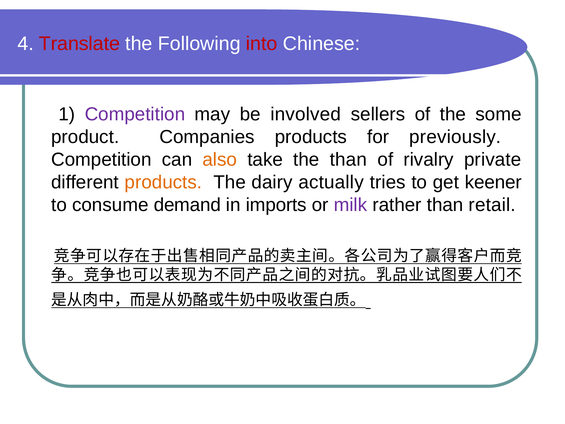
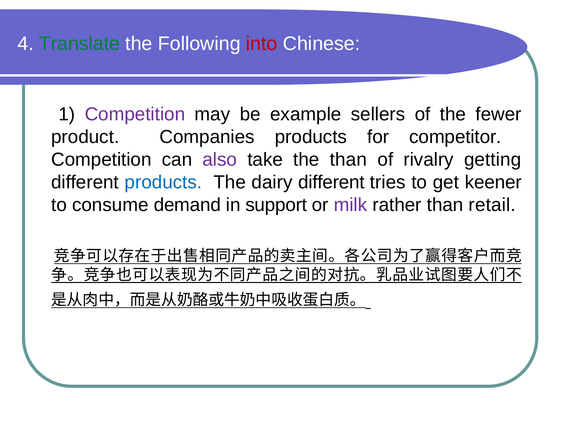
Translate colour: red -> green
involved: involved -> example
some: some -> fewer
previously: previously -> competitor
also colour: orange -> purple
private: private -> getting
products at (163, 182) colour: orange -> blue
dairy actually: actually -> different
imports: imports -> support
